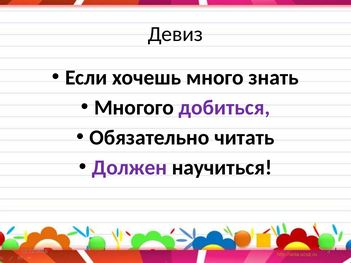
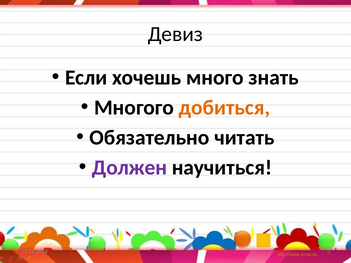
добиться colour: purple -> orange
